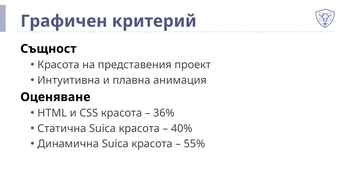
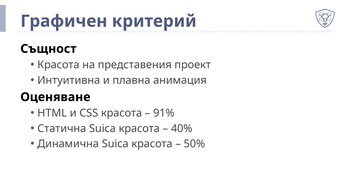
36%: 36% -> 91%
55%: 55% -> 50%
